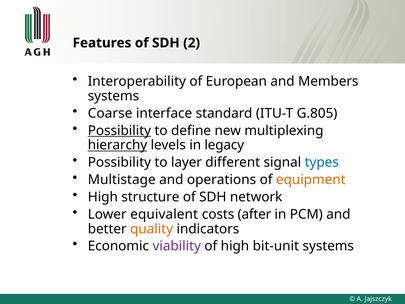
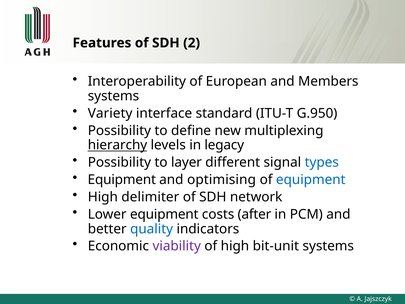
Coarse: Coarse -> Variety
G.805: G.805 -> G.950
Possibility at (119, 130) underline: present -> none
Multistage at (122, 180): Multistage -> Equipment
operations: operations -> optimising
equipment at (311, 180) colour: orange -> blue
structure: structure -> delimiter
Lower equivalent: equivalent -> equipment
quality colour: orange -> blue
